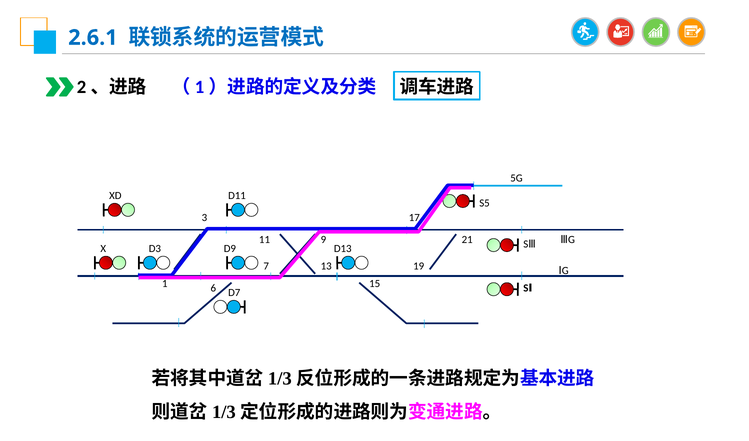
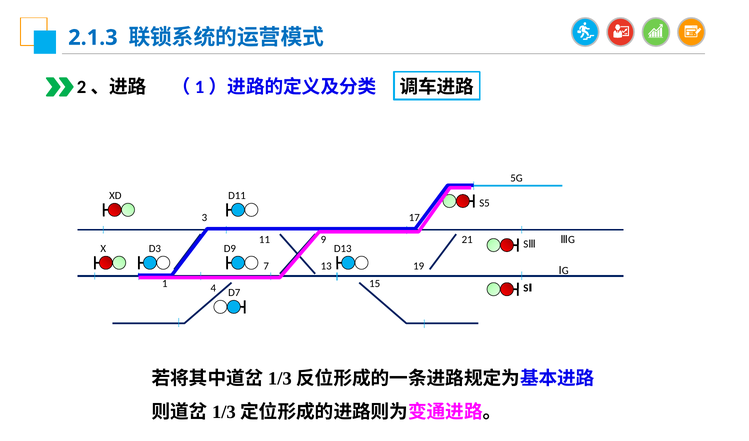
2.6.1: 2.6.1 -> 2.1.3
6: 6 -> 4
